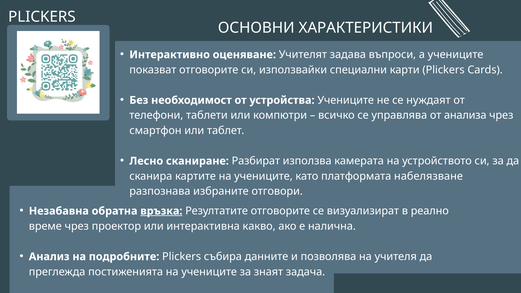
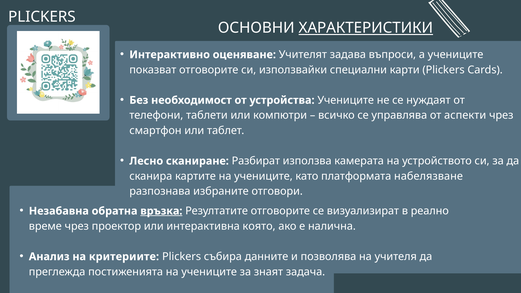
ХАРАКТЕРИСТИКИ underline: none -> present
анализа: анализа -> аспекти
какво: какво -> която
подробните: подробните -> критериите
